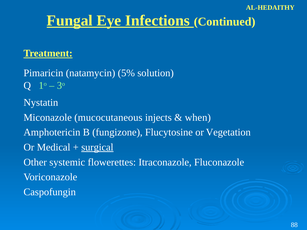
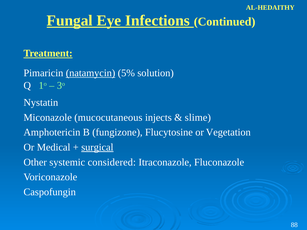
natamycin underline: none -> present
when: when -> slime
flowerettes: flowerettes -> considered
